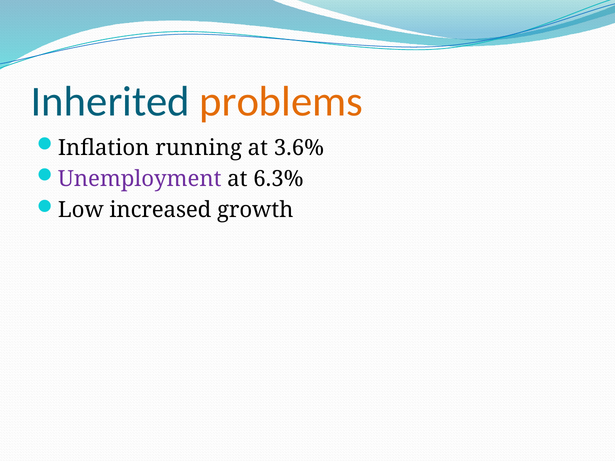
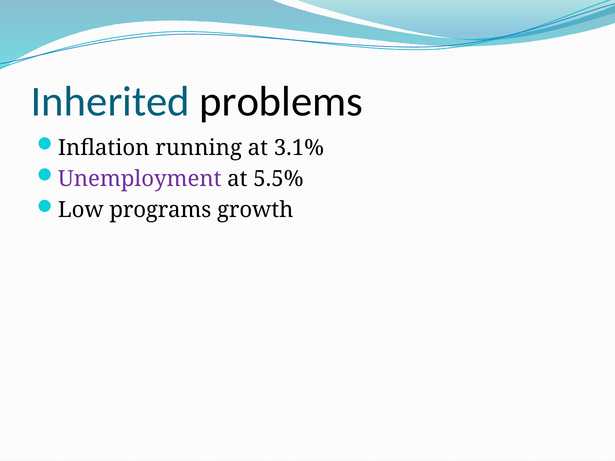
problems colour: orange -> black
3.6%: 3.6% -> 3.1%
6.3%: 6.3% -> 5.5%
increased: increased -> programs
